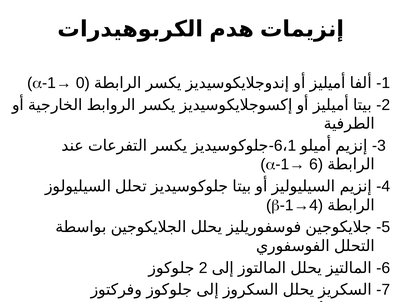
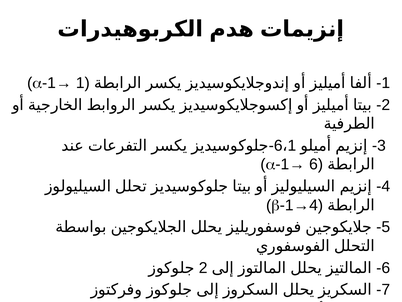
0 at (80, 83): 0 -> 1
